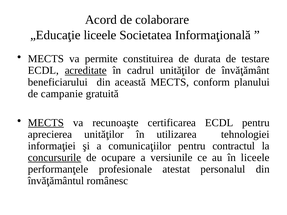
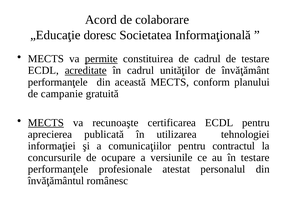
„Educaţie liceele: liceele -> doresc
permite underline: none -> present
de durata: durata -> cadrul
beneficiarului at (58, 82): beneficiarului -> performanţele
aprecierea unităţilor: unităţilor -> publicată
concursurile underline: present -> none
în liceele: liceele -> testare
